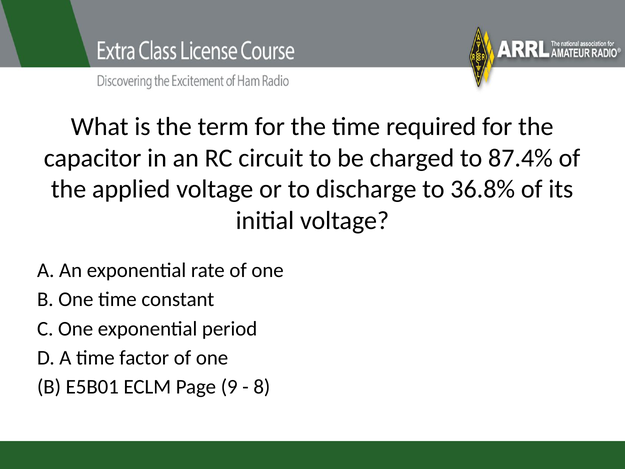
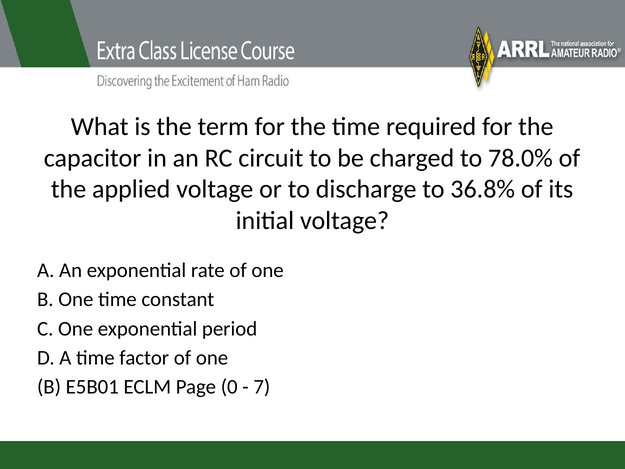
87.4%: 87.4% -> 78.0%
9: 9 -> 0
8: 8 -> 7
